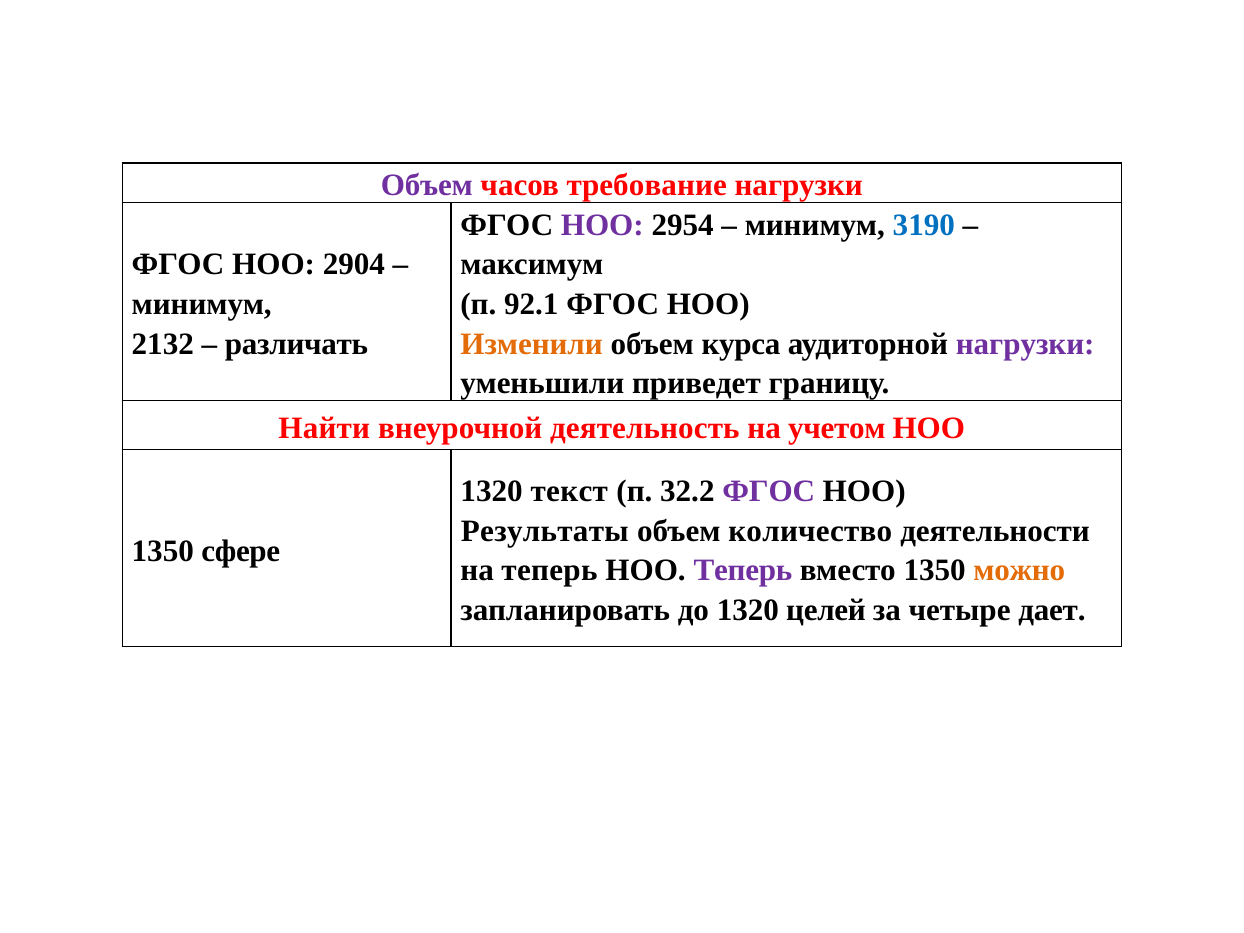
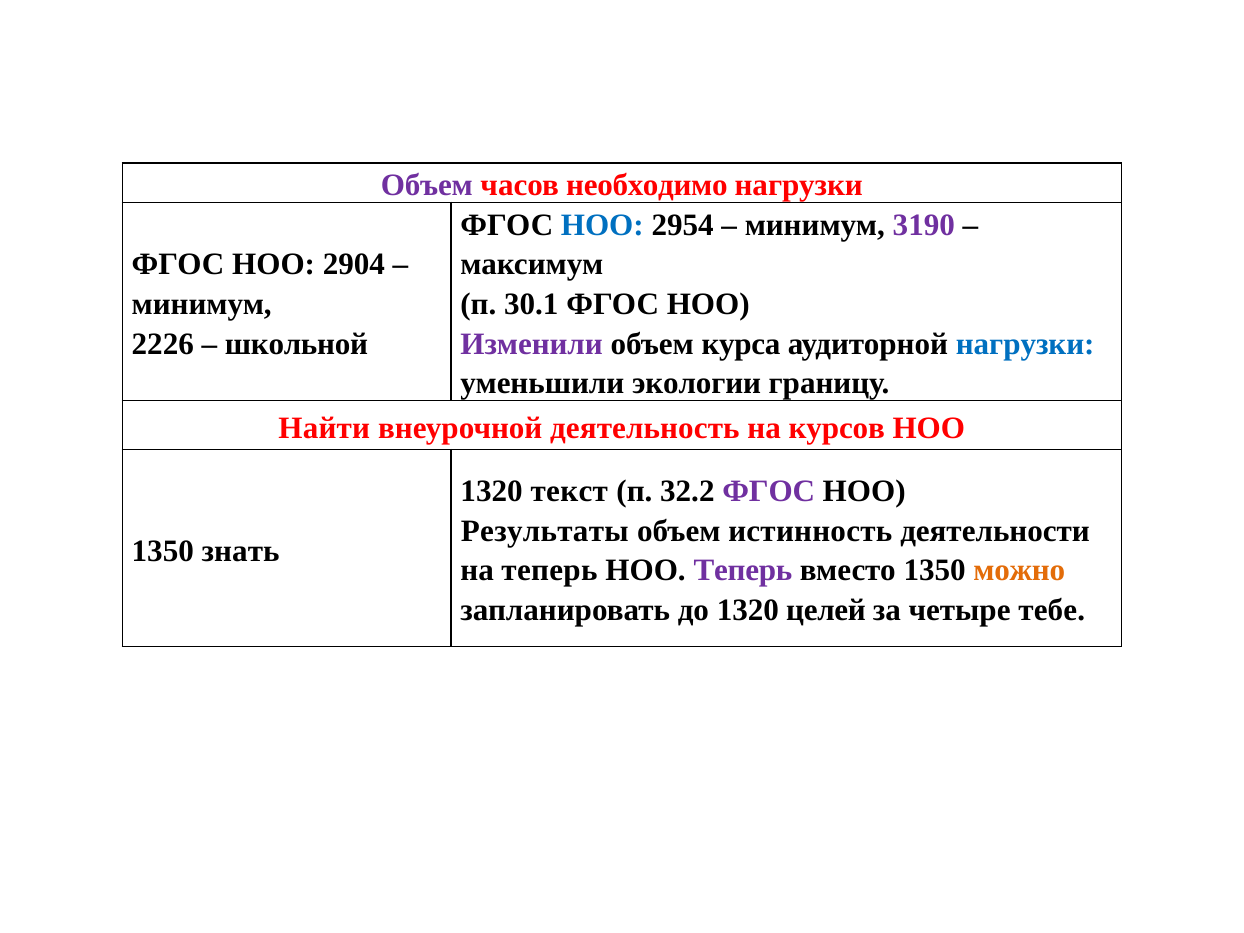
требование: требование -> необходимо
НОО at (602, 225) colour: purple -> blue
3190 colour: blue -> purple
92.1: 92.1 -> 30.1
2132: 2132 -> 2226
различать: различать -> школьной
Изменили colour: orange -> purple
нагрузки at (1025, 344) colour: purple -> blue
приведет: приведет -> экологии
учетом: учетом -> курсов
количество: количество -> истинность
сфере: сфере -> знать
дает: дает -> тебе
